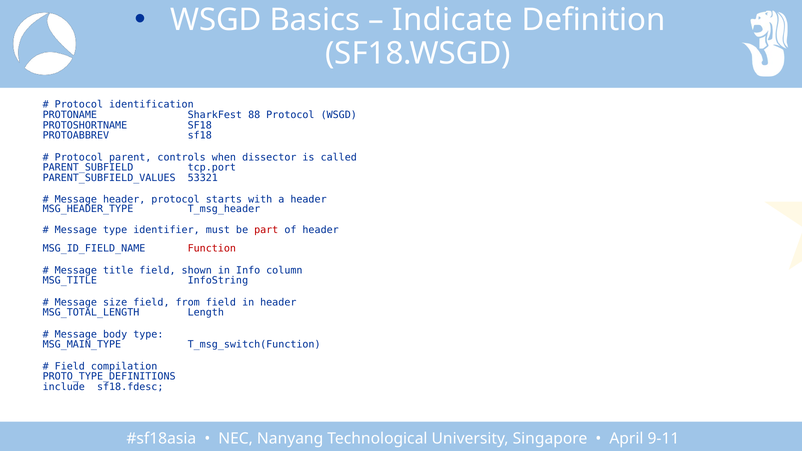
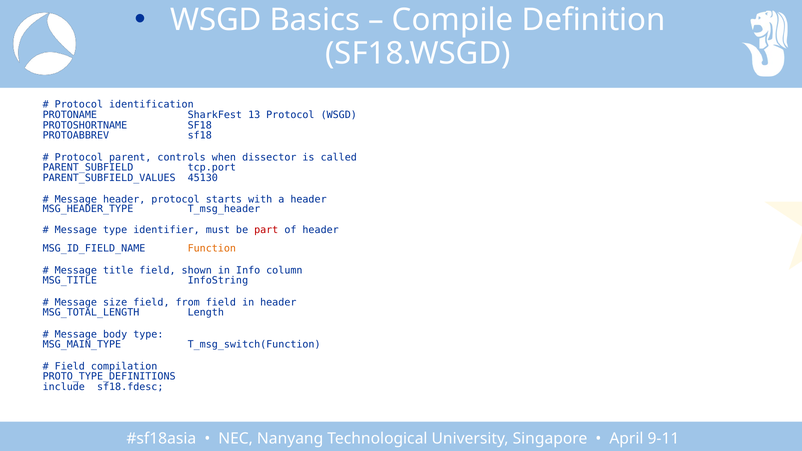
Indicate: Indicate -> Compile
88: 88 -> 13
53321: 53321 -> 45130
Function colour: red -> orange
